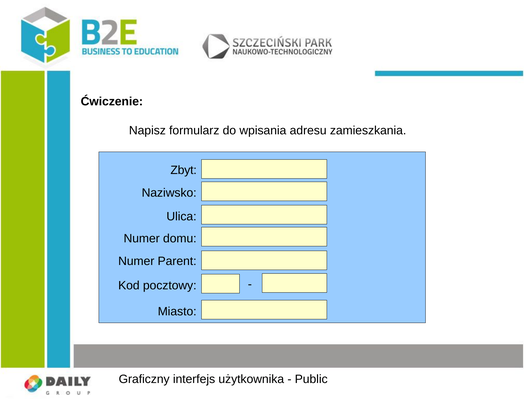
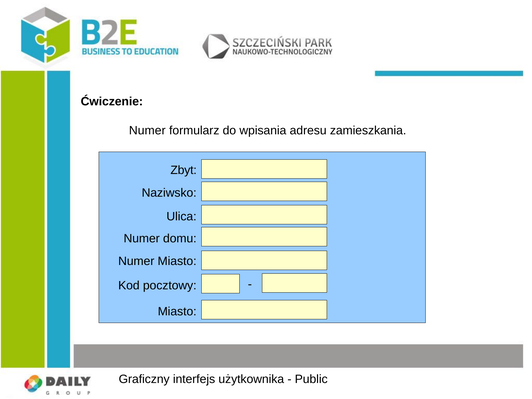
Napisz at (147, 130): Napisz -> Numer
Numer Parent: Parent -> Miasto
